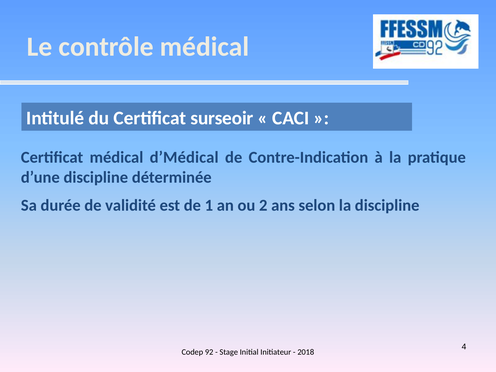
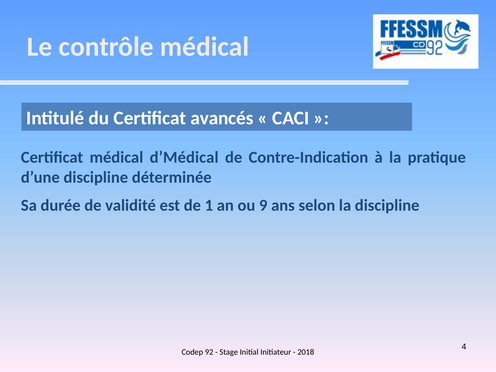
surseoir: surseoir -> avancés
2: 2 -> 9
